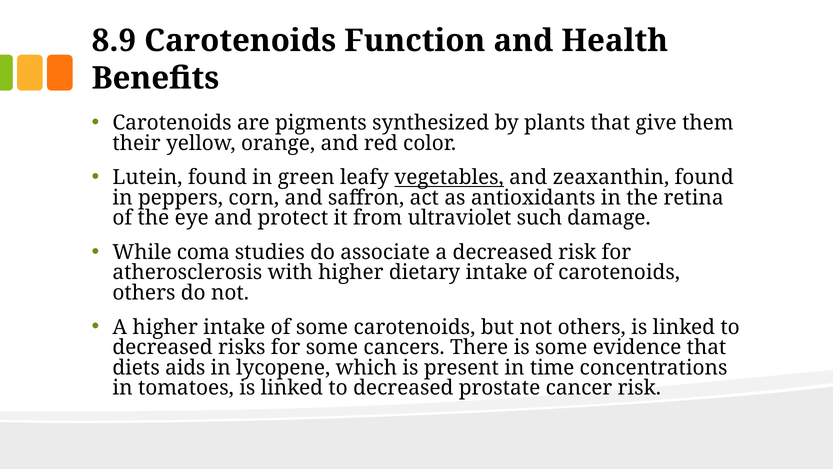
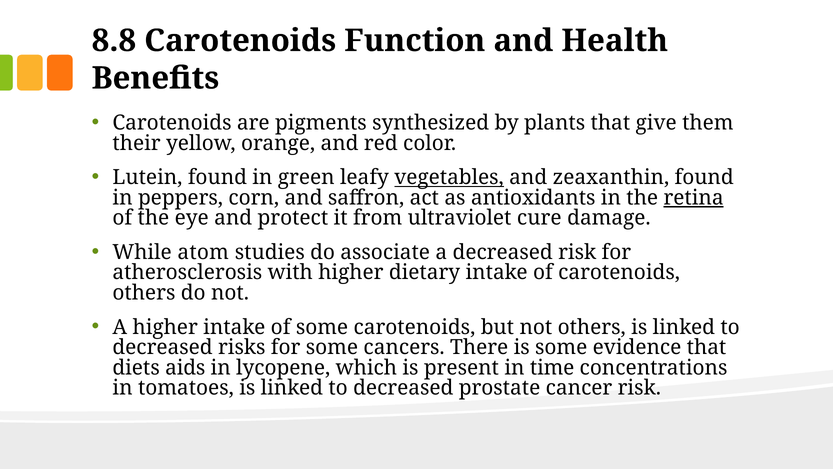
8.9: 8.9 -> 8.8
retina underline: none -> present
such: such -> cure
coma: coma -> atom
